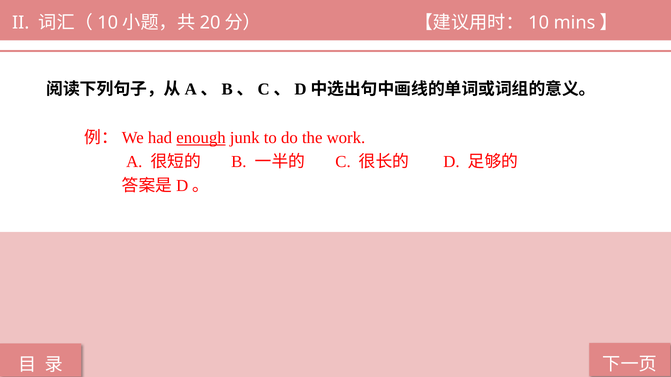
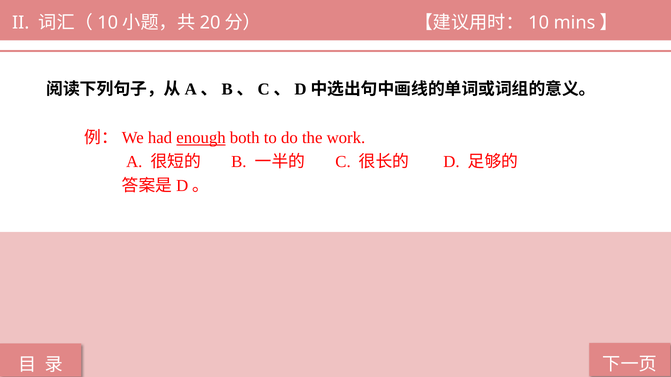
junk: junk -> both
